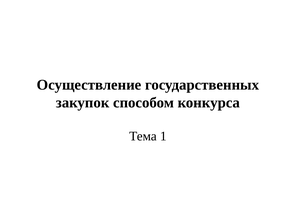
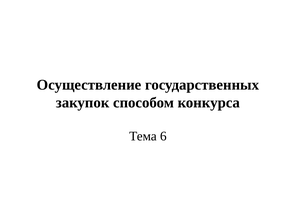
1: 1 -> 6
